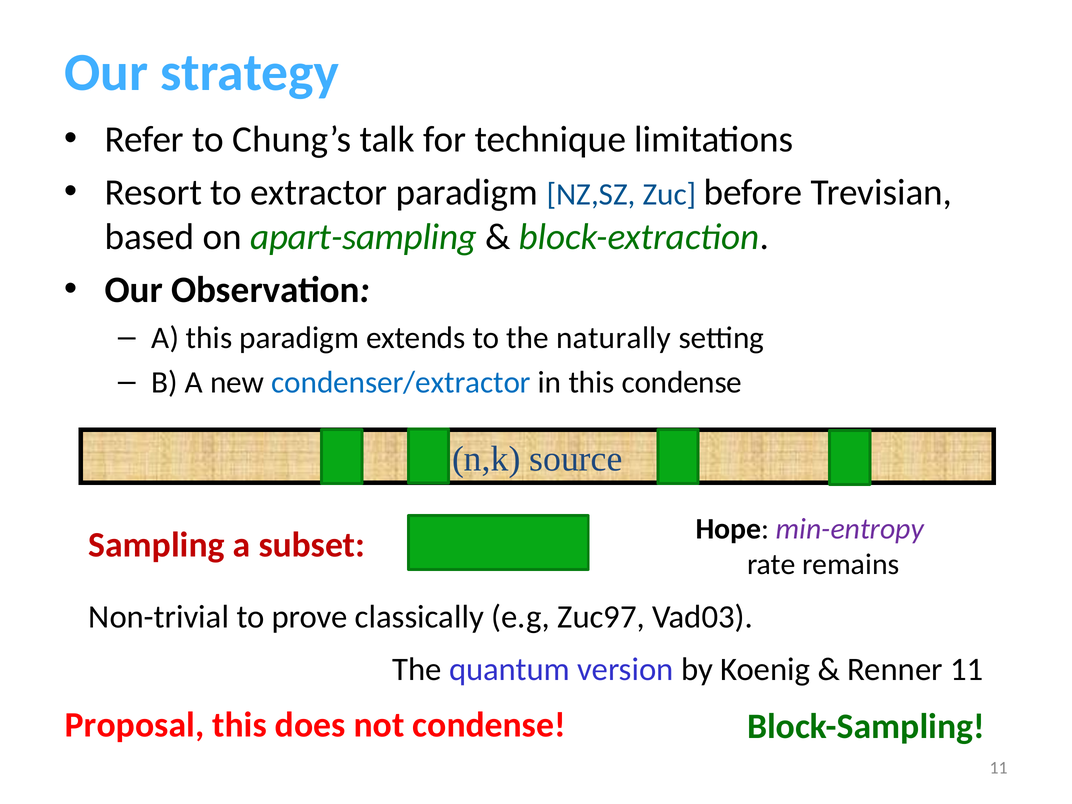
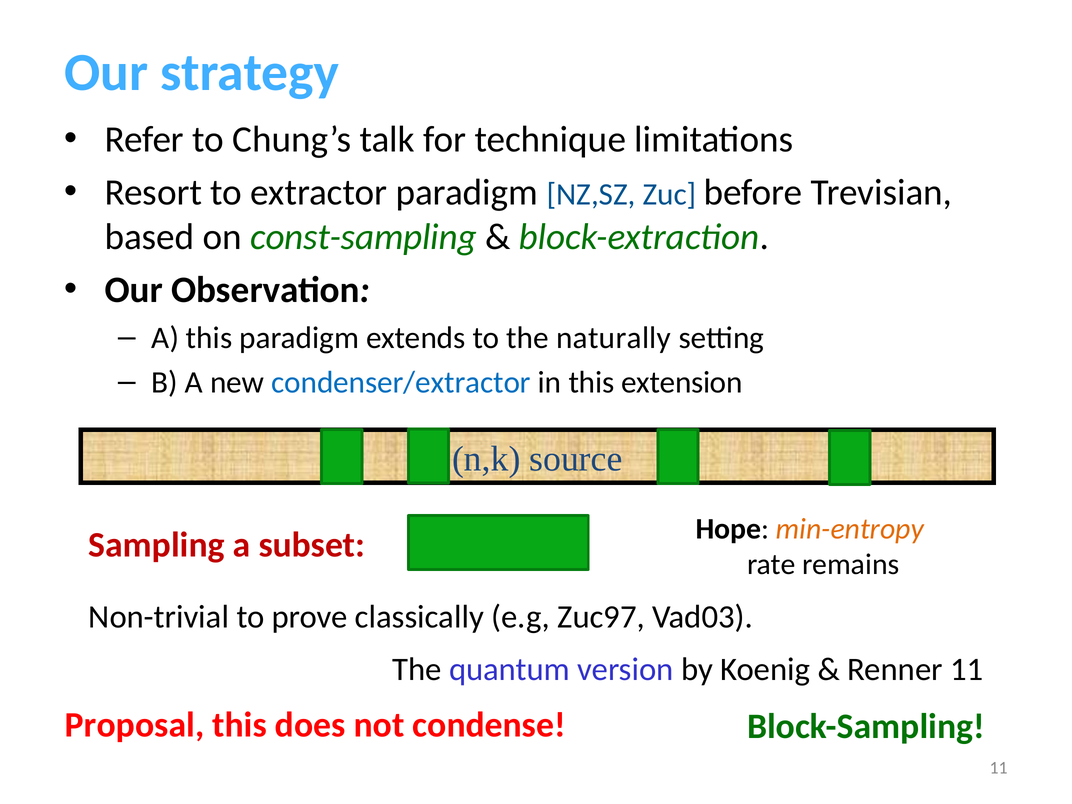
apart-sampling: apart-sampling -> const-sampling
this condense: condense -> extension
min-entropy colour: purple -> orange
